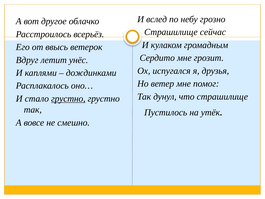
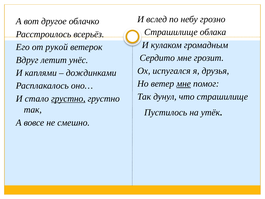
сейчас: сейчас -> облака
ввысь: ввысь -> рукой
мне at (184, 84) underline: none -> present
